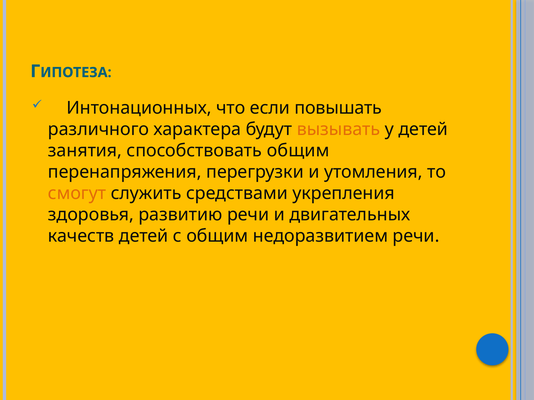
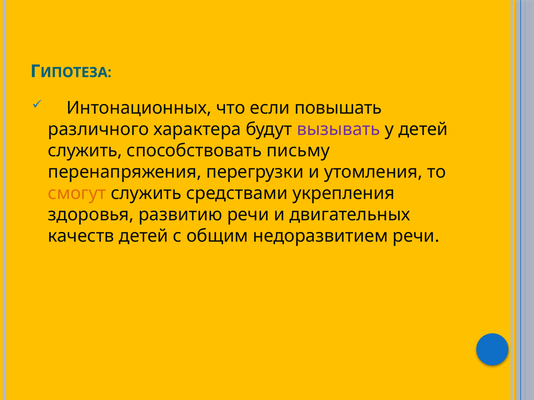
вызывать colour: orange -> purple
занятия at (85, 151): занятия -> служить
способствовать общим: общим -> письму
